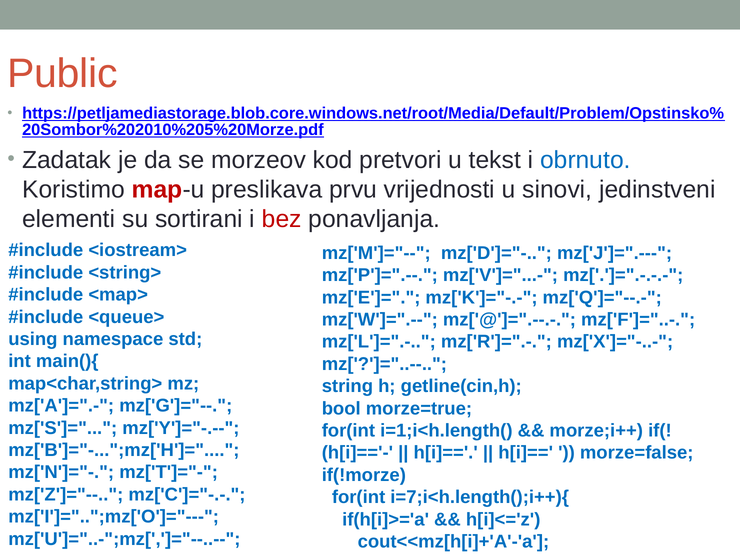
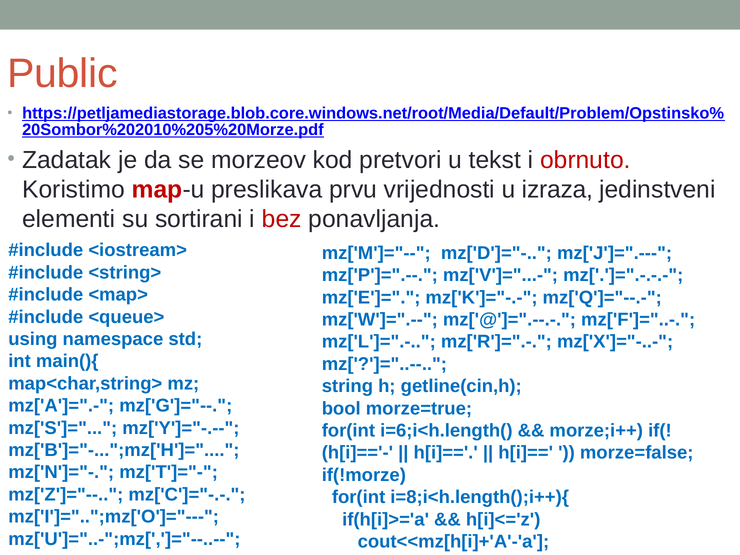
obrnuto colour: blue -> red
sinovi: sinovi -> izraza
i=1;i<h.length(: i=1;i<h.length( -> i=6;i<h.length(
i=7;i<h.length();i++){: i=7;i<h.length();i++){ -> i=8;i<h.length();i++){
